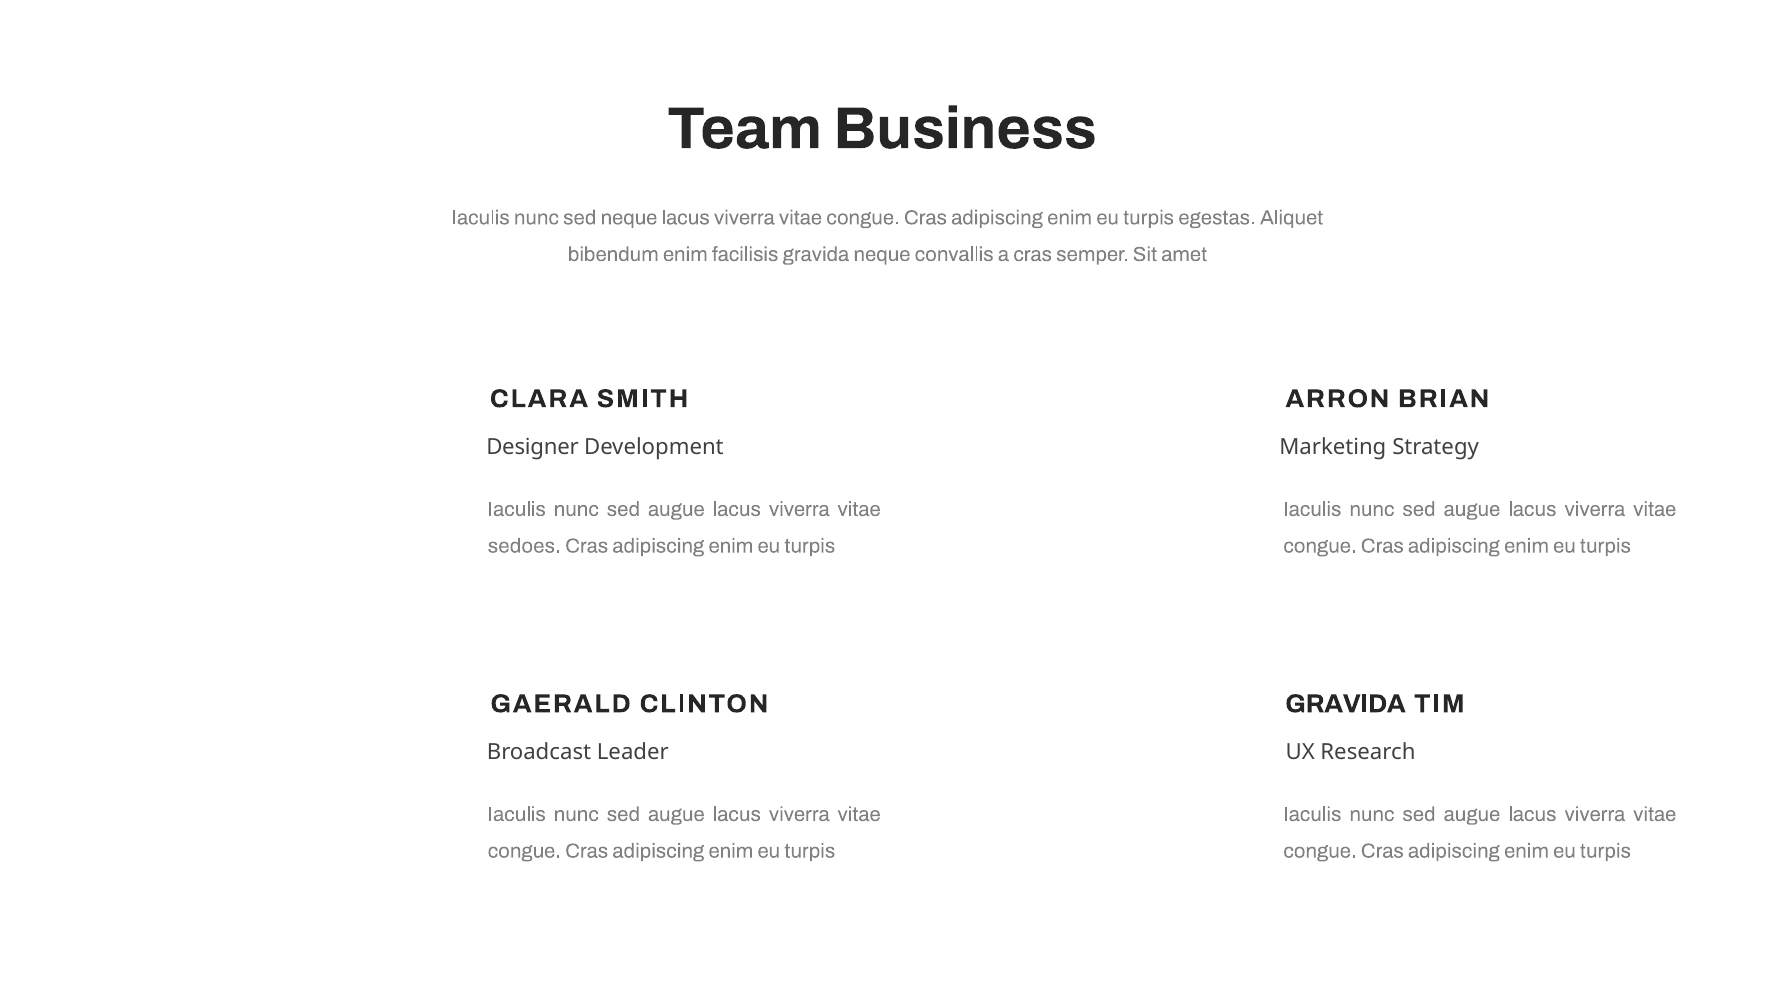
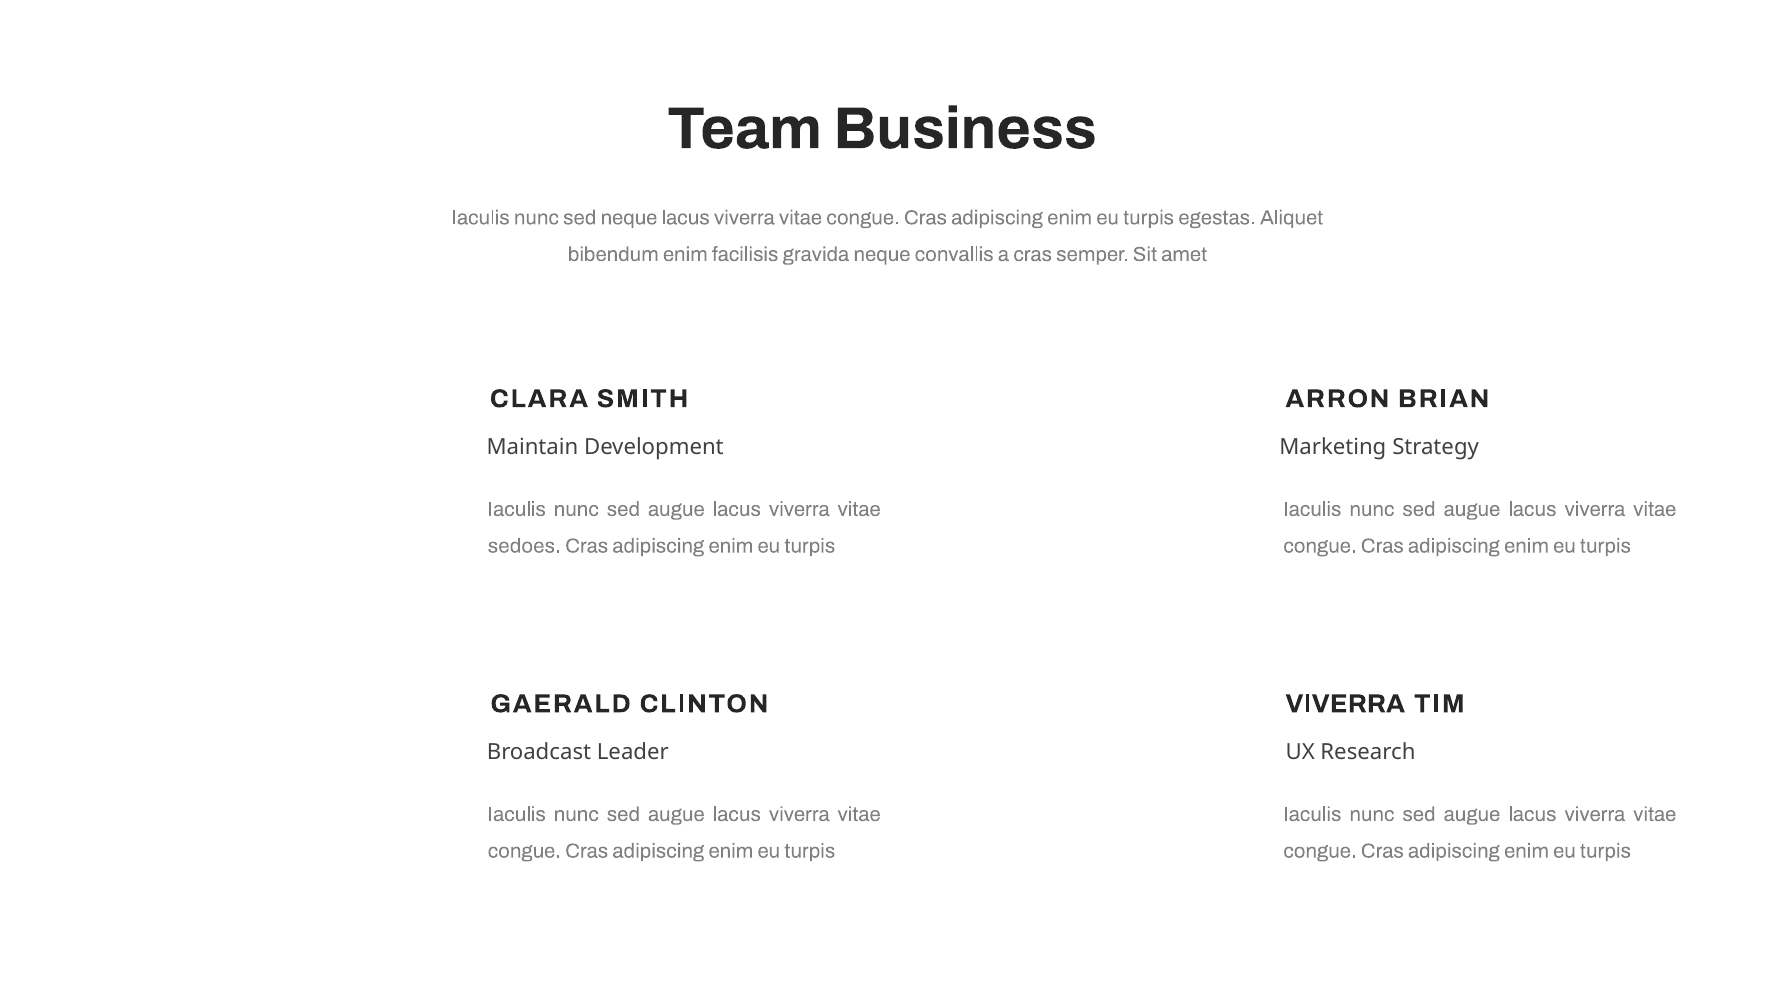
Designer: Designer -> Maintain
GRAVIDA at (1345, 704): GRAVIDA -> VIVERRA
